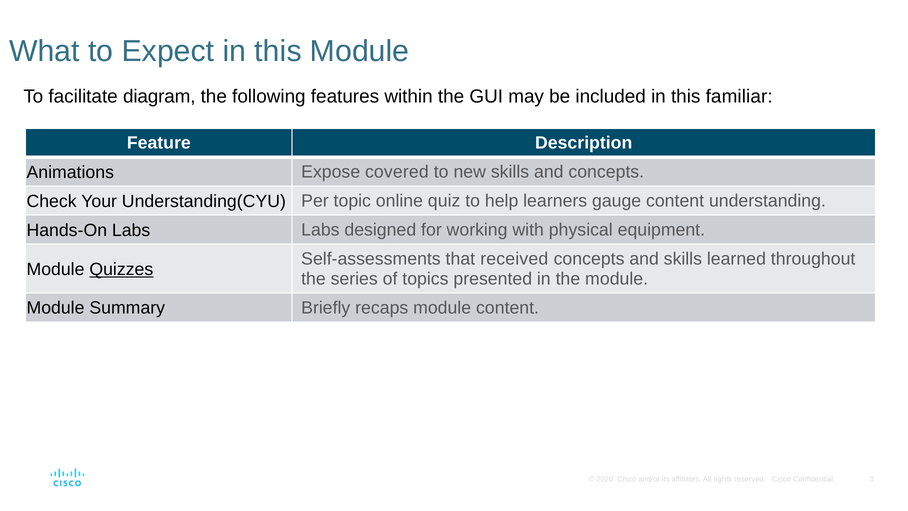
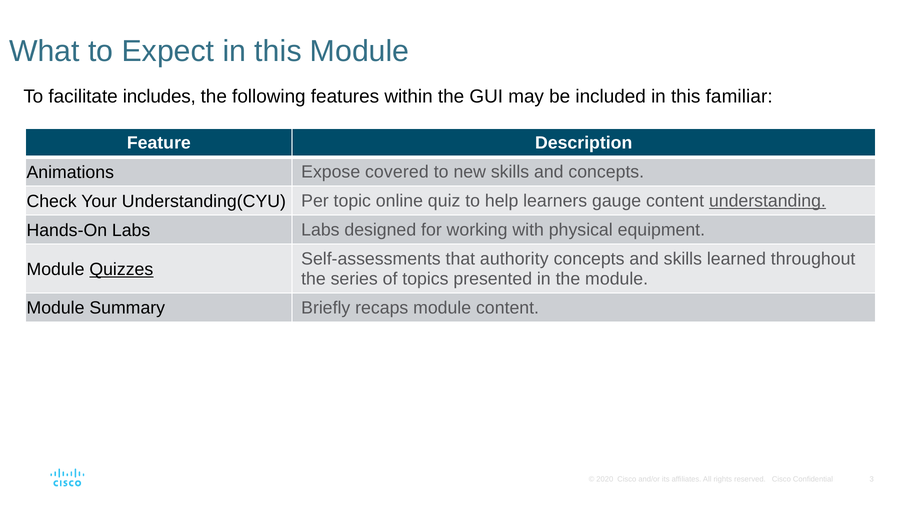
diagram: diagram -> includes
understanding underline: none -> present
received: received -> authority
